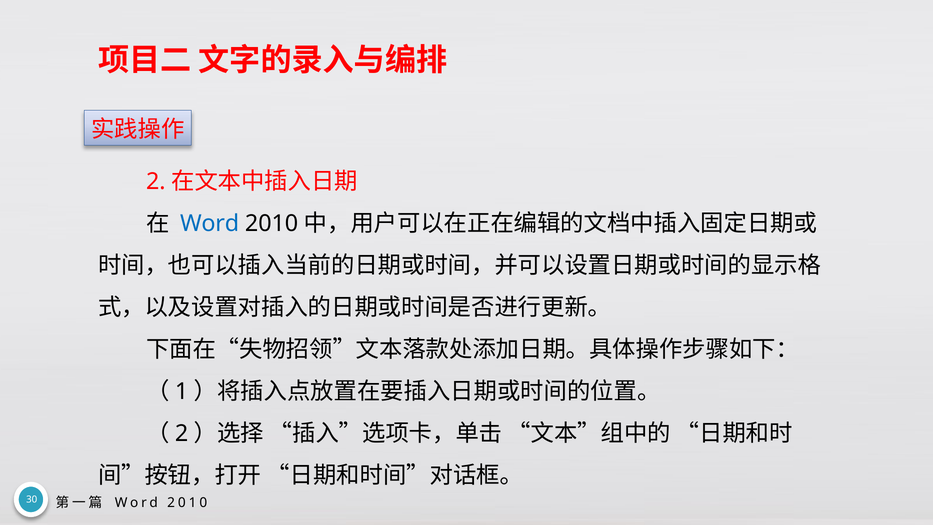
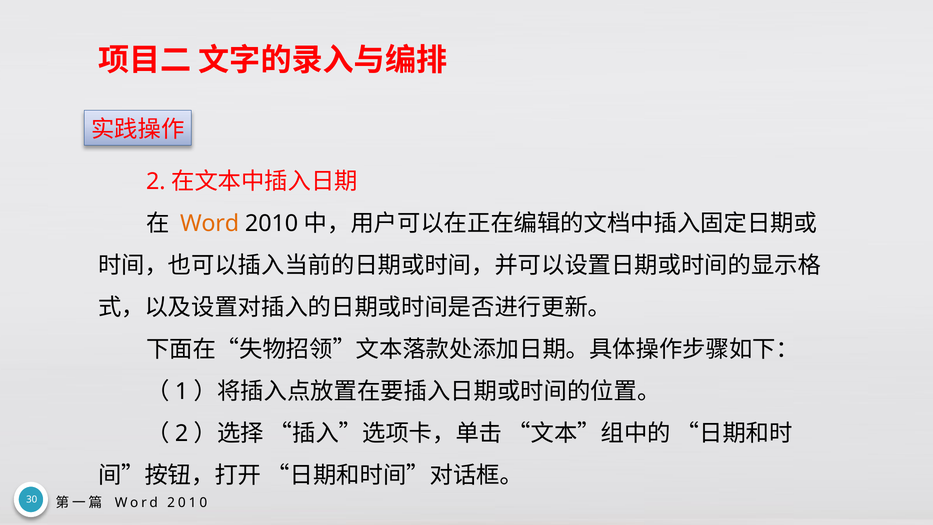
Word at (210, 223) colour: blue -> orange
